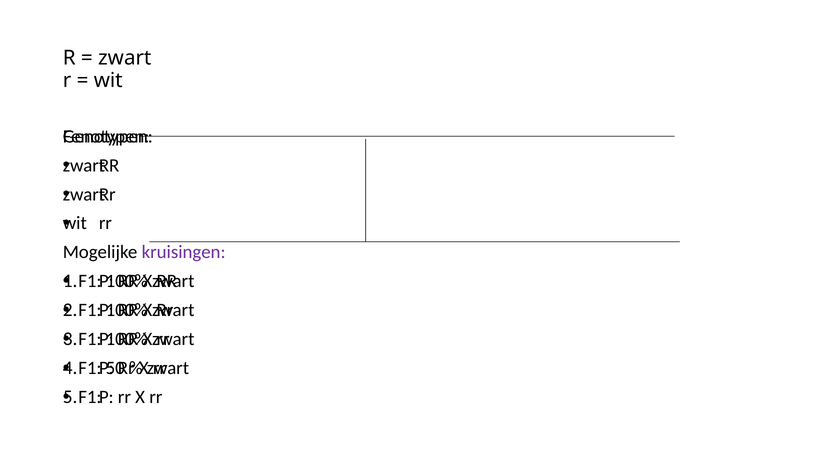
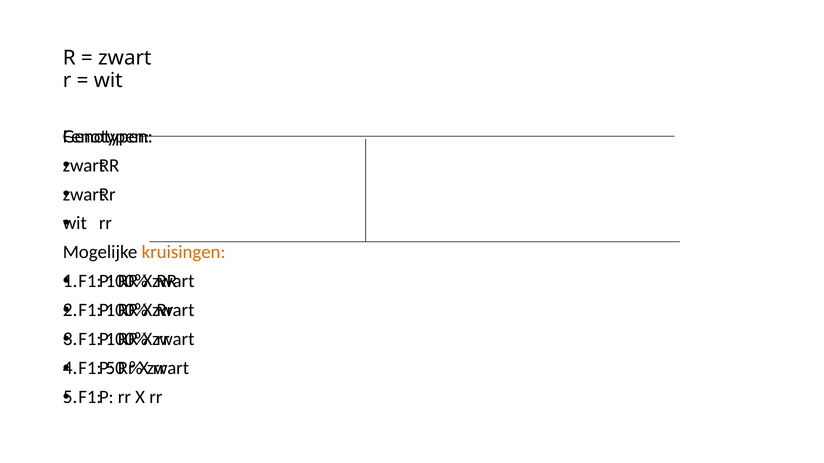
kruisingen colour: purple -> orange
